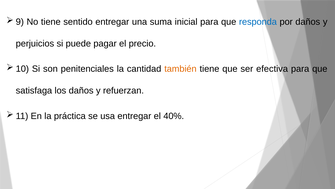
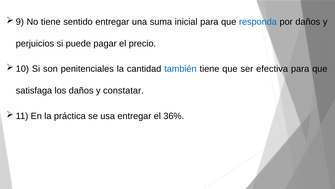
también colour: orange -> blue
refuerzan: refuerzan -> constatar
40%: 40% -> 36%
